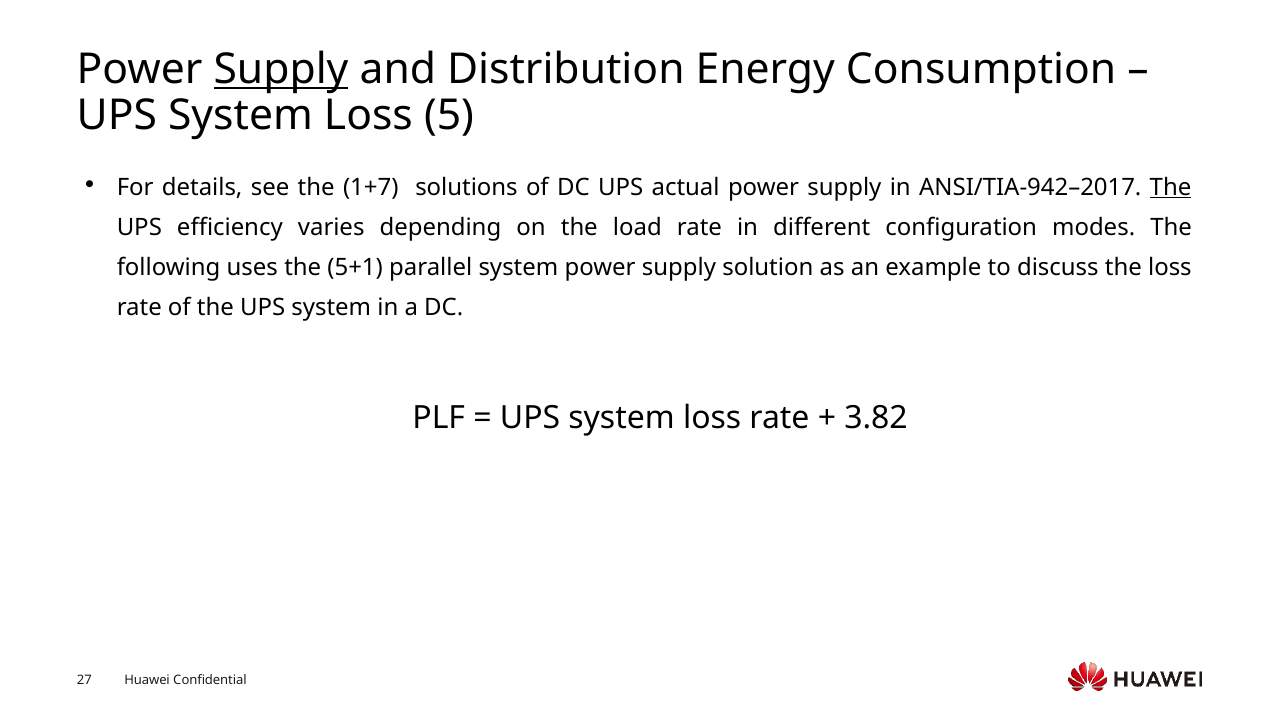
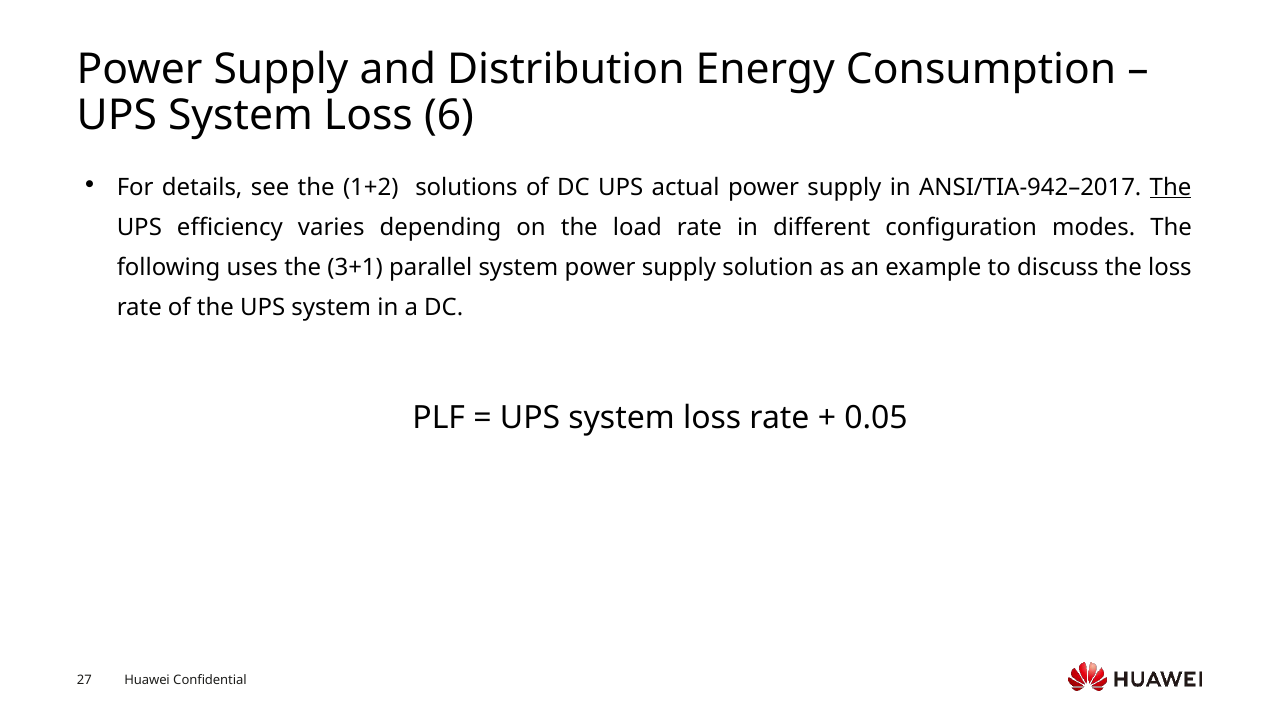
Supply at (281, 70) underline: present -> none
5: 5 -> 6
1+7: 1+7 -> 1+2
5+1: 5+1 -> 3+1
3.82: 3.82 -> 0.05
